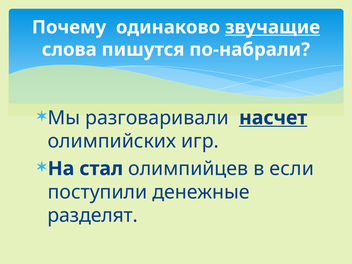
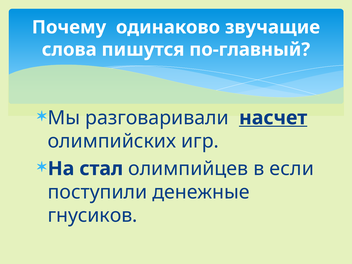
звучащие underline: present -> none
по-набрали: по-набрали -> по-главный
разделят: разделят -> гнусиков
